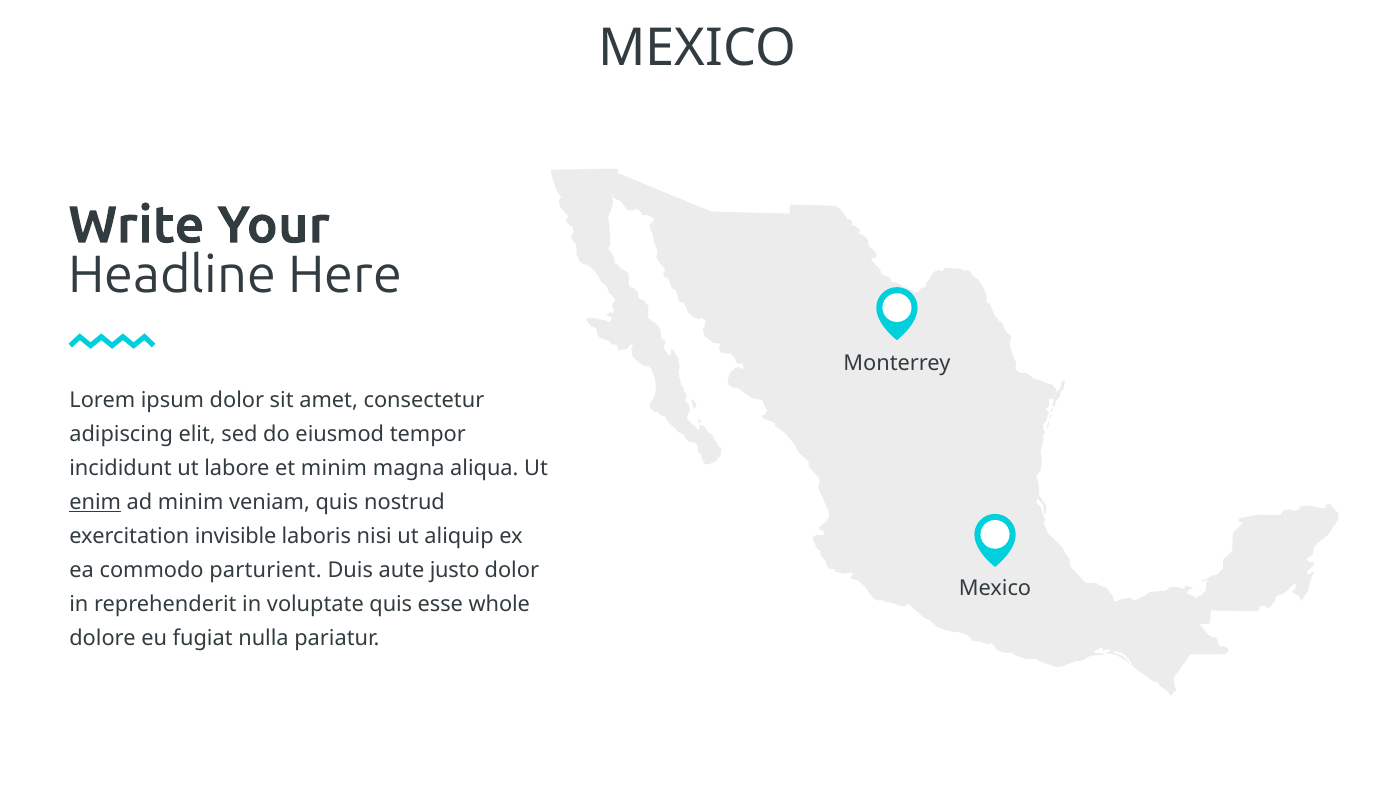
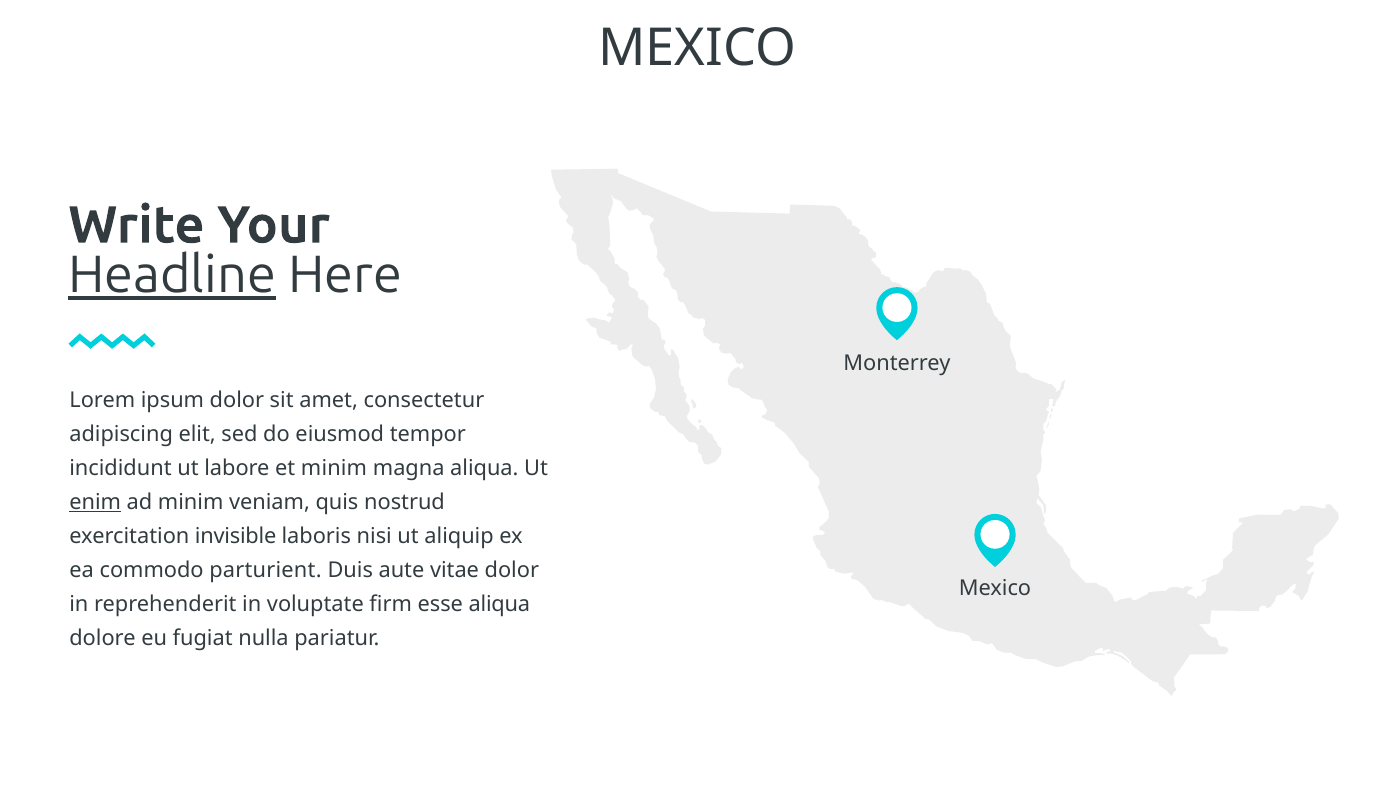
Headline underline: none -> present
justo: justo -> vitae
voluptate quis: quis -> firm
esse whole: whole -> aliqua
